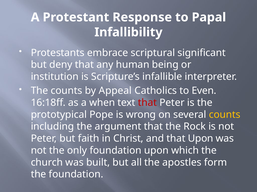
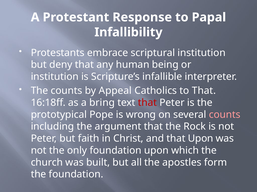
scriptural significant: significant -> institution
to Even: Even -> That
when: when -> bring
counts at (225, 115) colour: yellow -> pink
